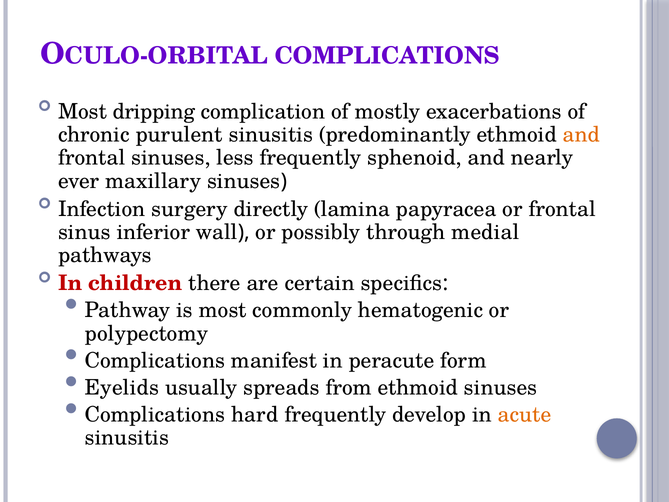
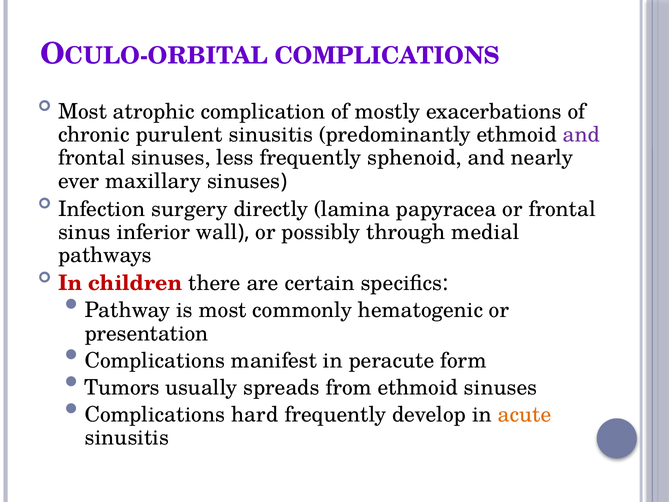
dripping: dripping -> atrophic
and at (581, 135) colour: orange -> purple
polypectomy: polypectomy -> presentation
Eyelids: Eyelids -> Tumors
